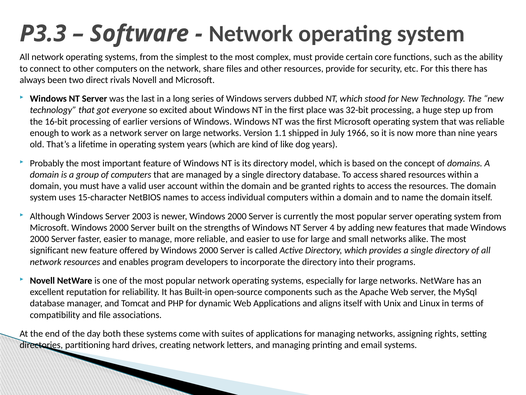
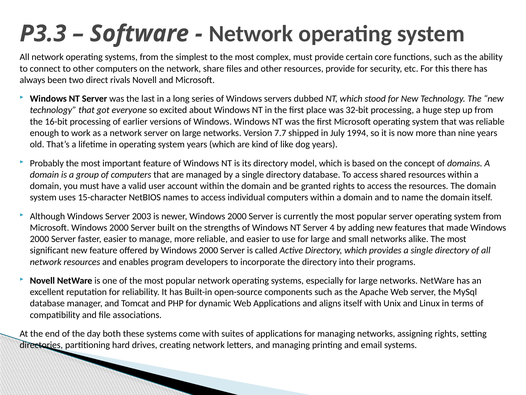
1.1: 1.1 -> 7.7
1966: 1966 -> 1994
